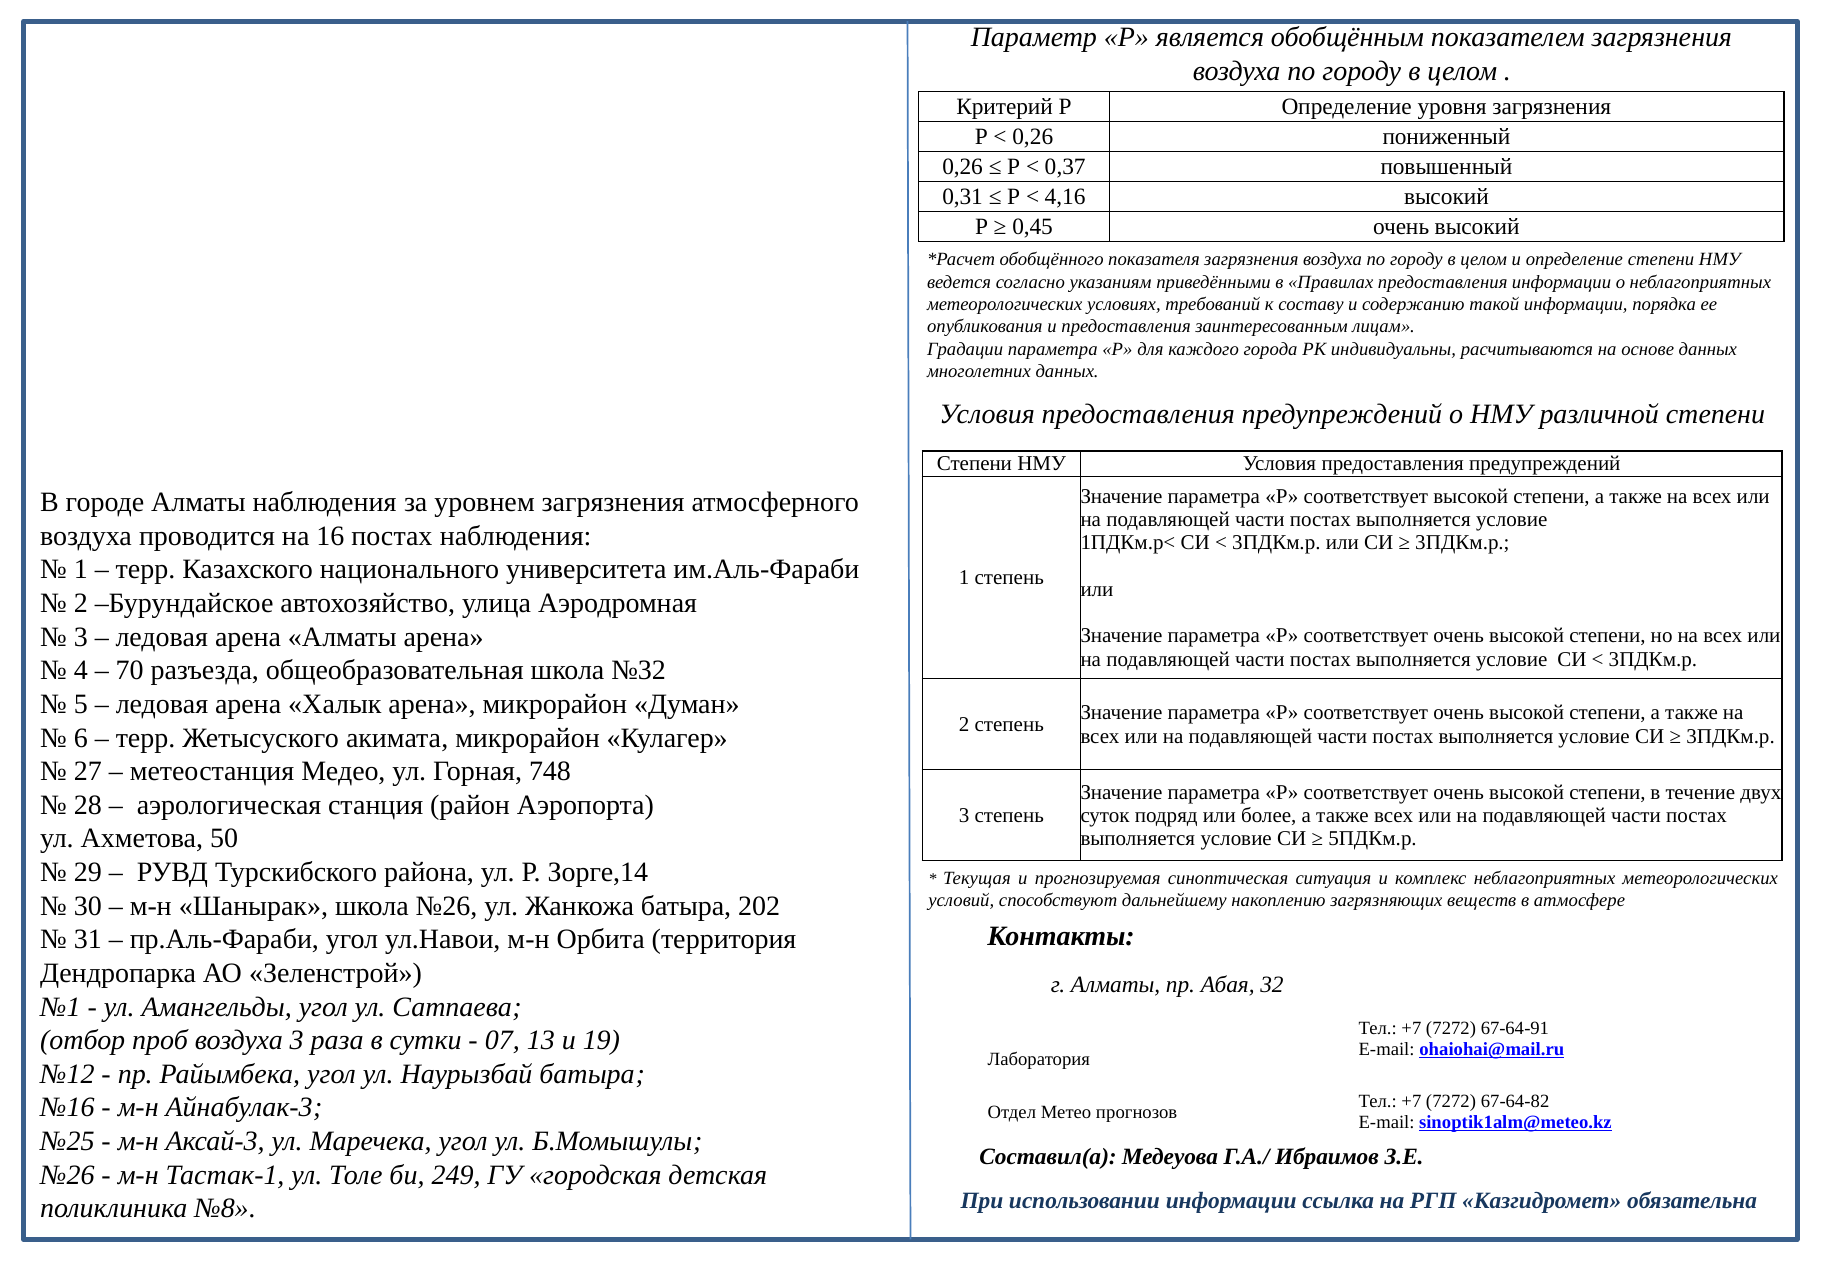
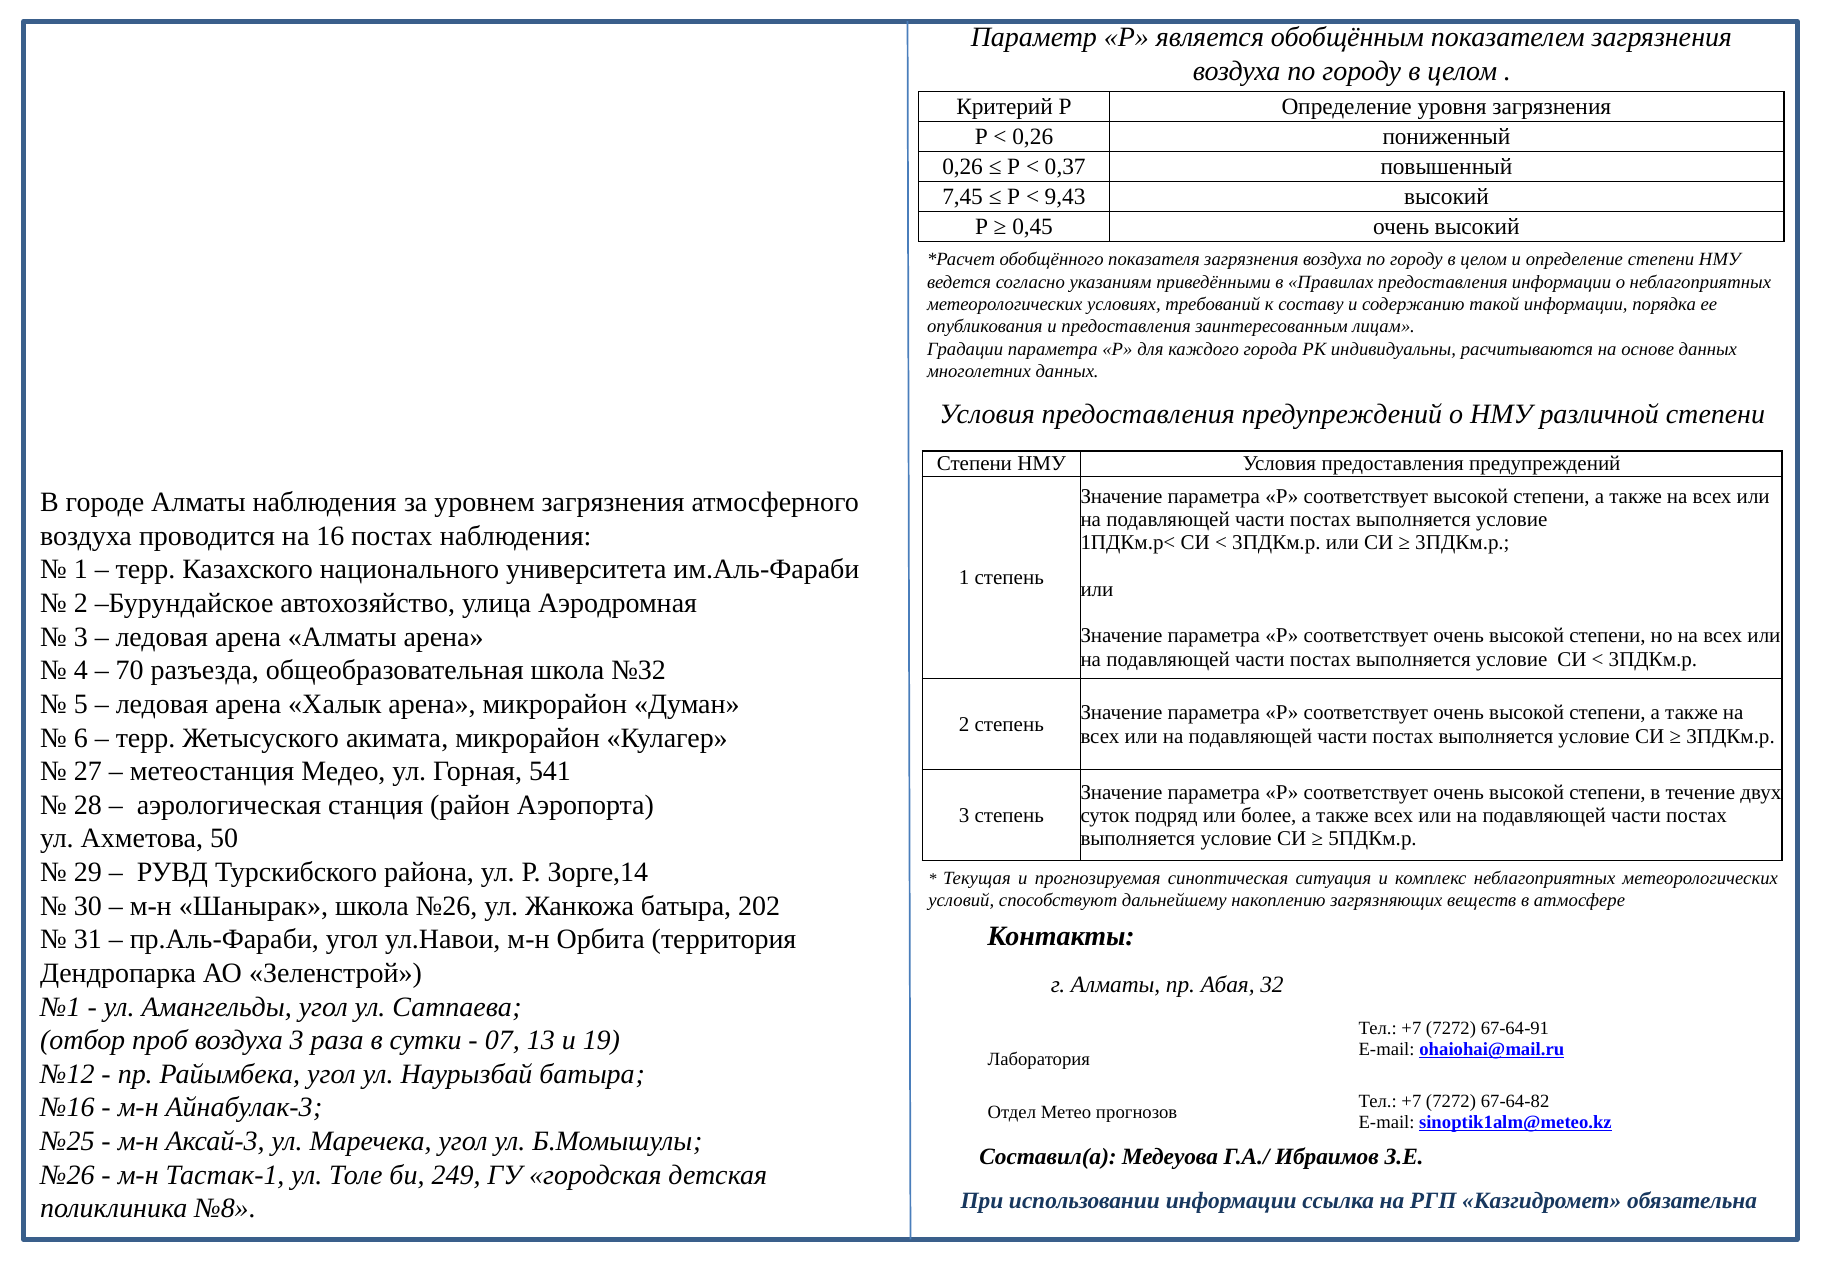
0,31: 0,31 -> 7,45
4,16: 4,16 -> 9,43
748: 748 -> 541
